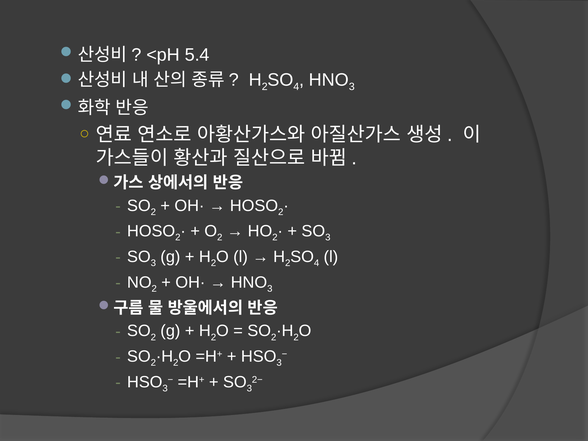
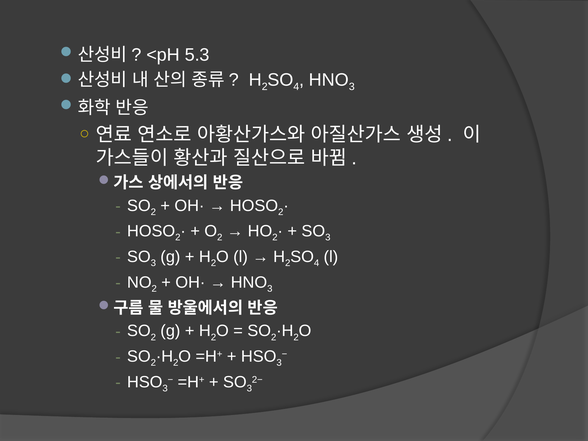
5.4: 5.4 -> 5.3
